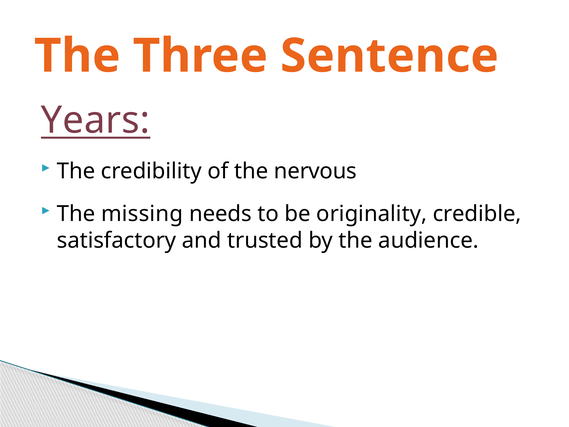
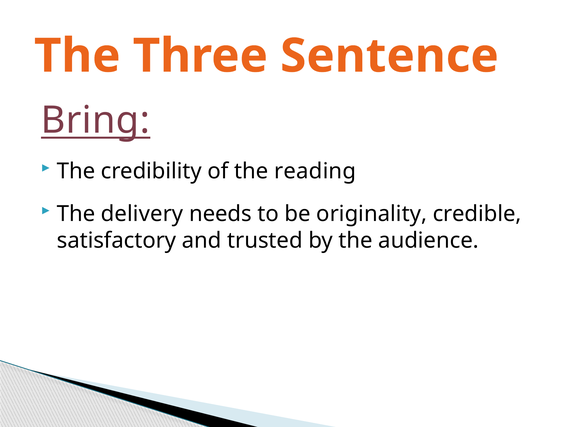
Years: Years -> Bring
nervous: nervous -> reading
missing: missing -> delivery
